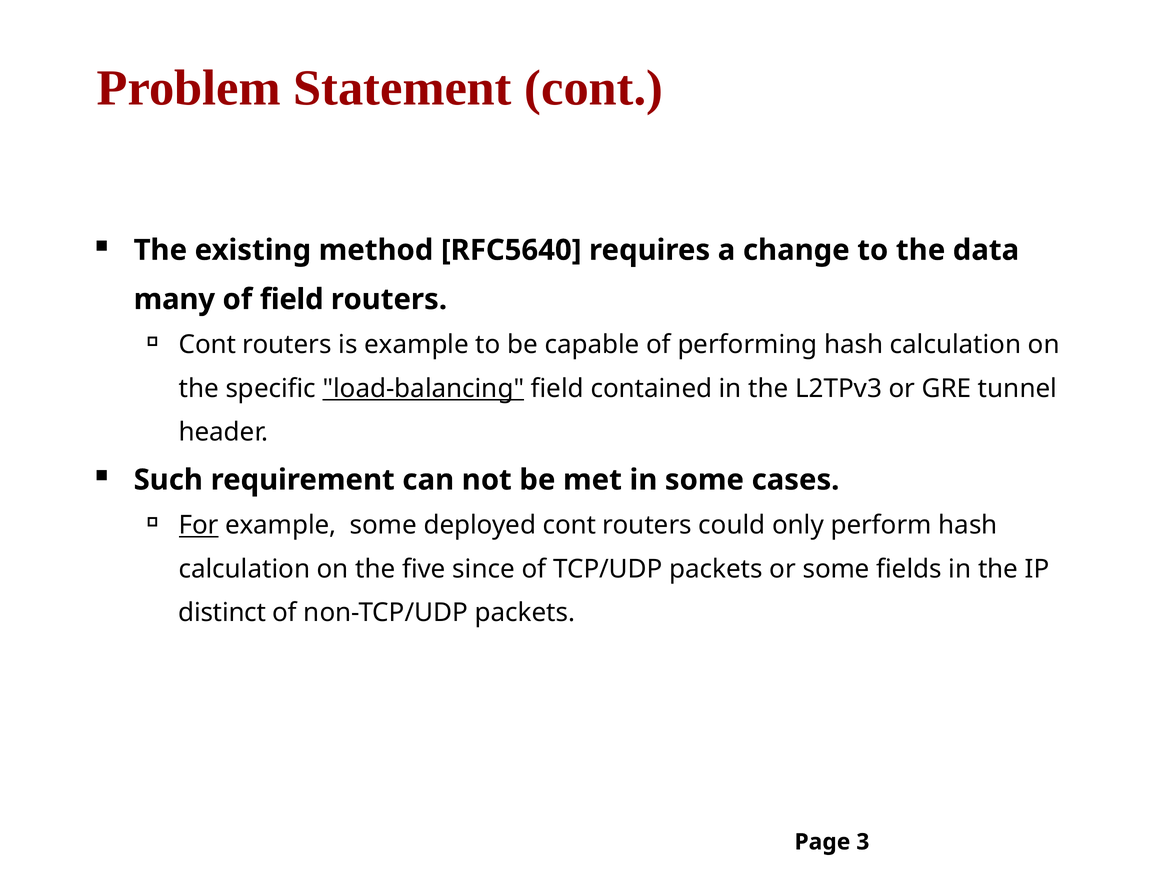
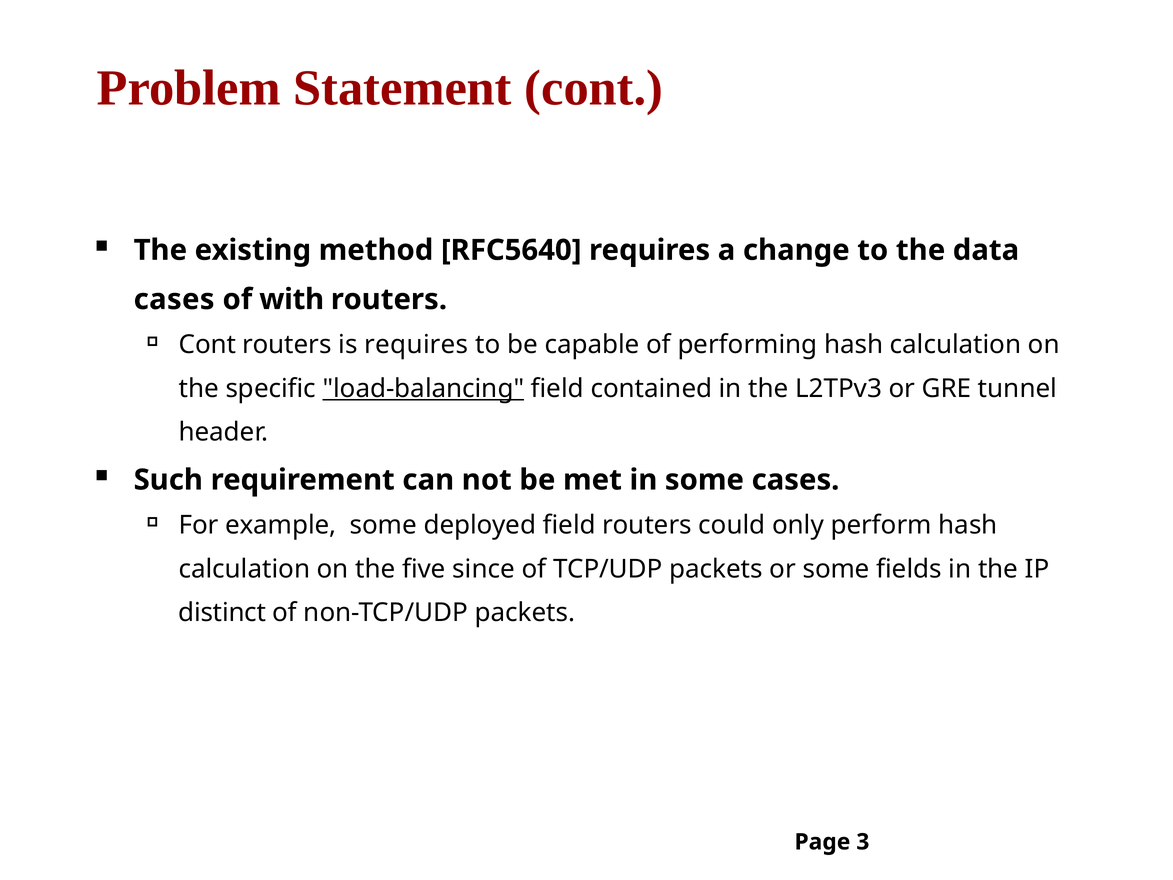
many at (174, 299): many -> cases
of field: field -> with
is example: example -> requires
For underline: present -> none
deployed cont: cont -> field
